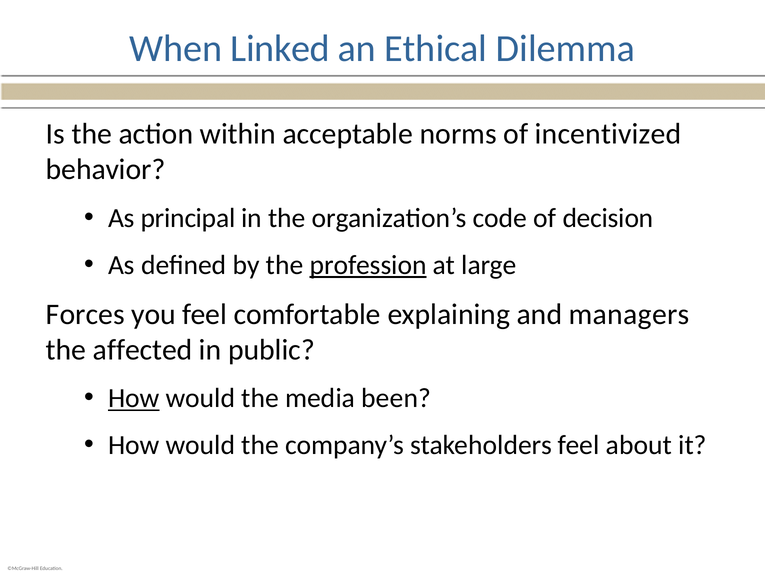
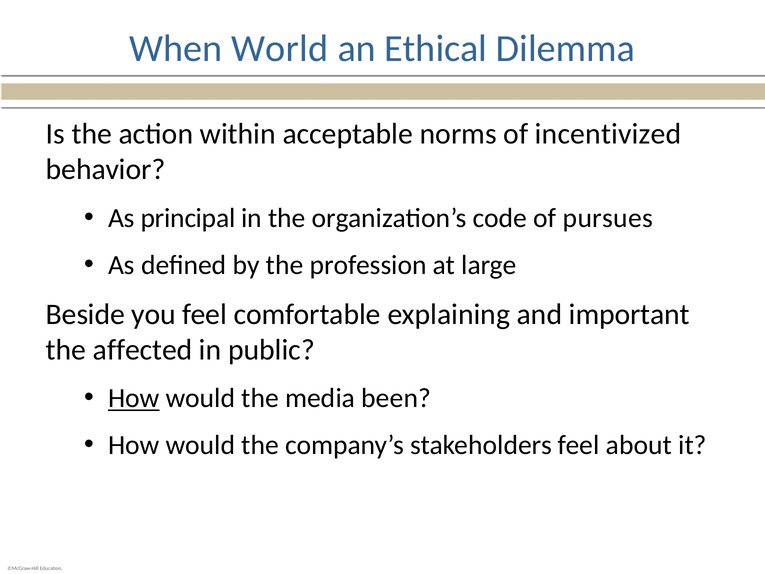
Linked: Linked -> World
decision: decision -> pursues
profession underline: present -> none
Forces: Forces -> Beside
managers: managers -> important
